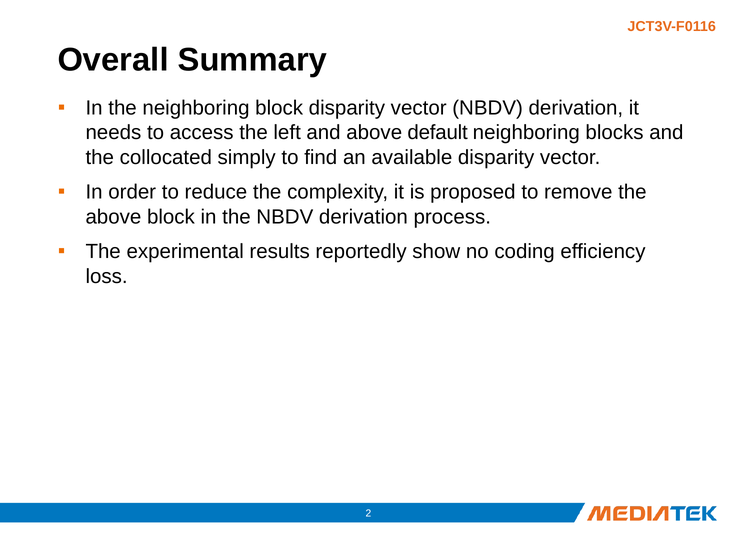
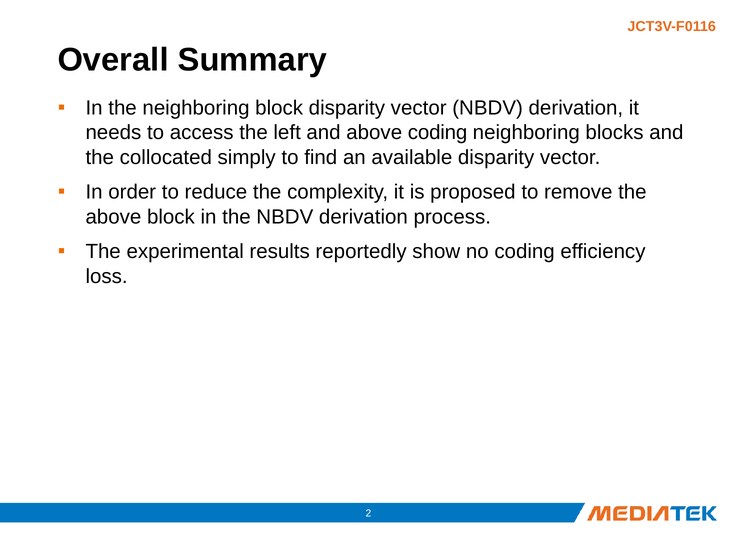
above default: default -> coding
